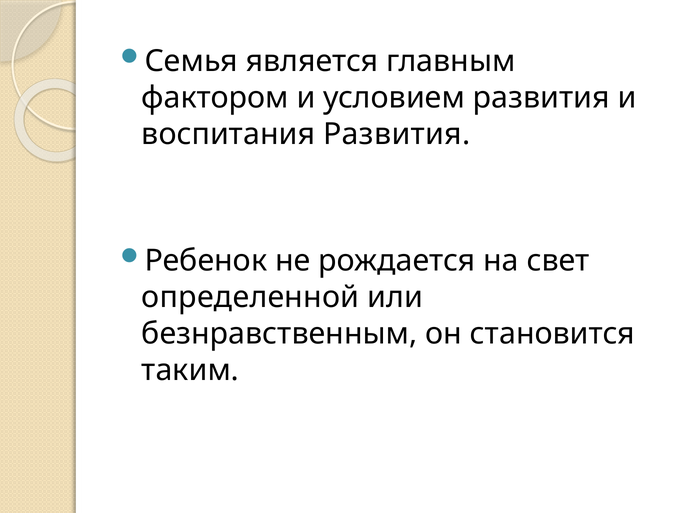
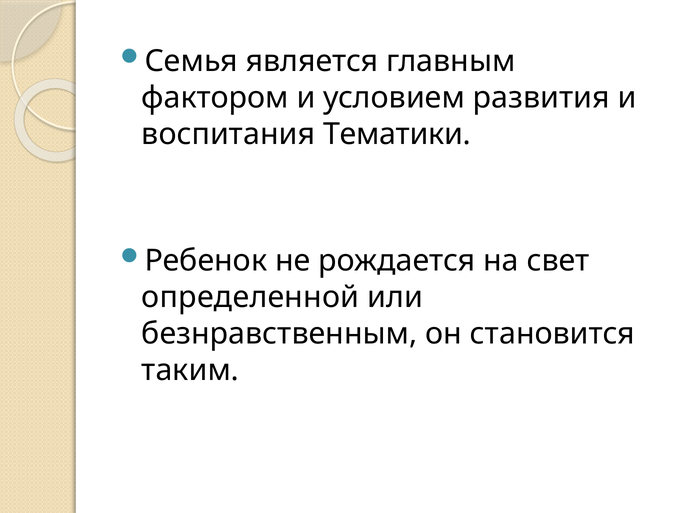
воспитания Развития: Развития -> Тематики
